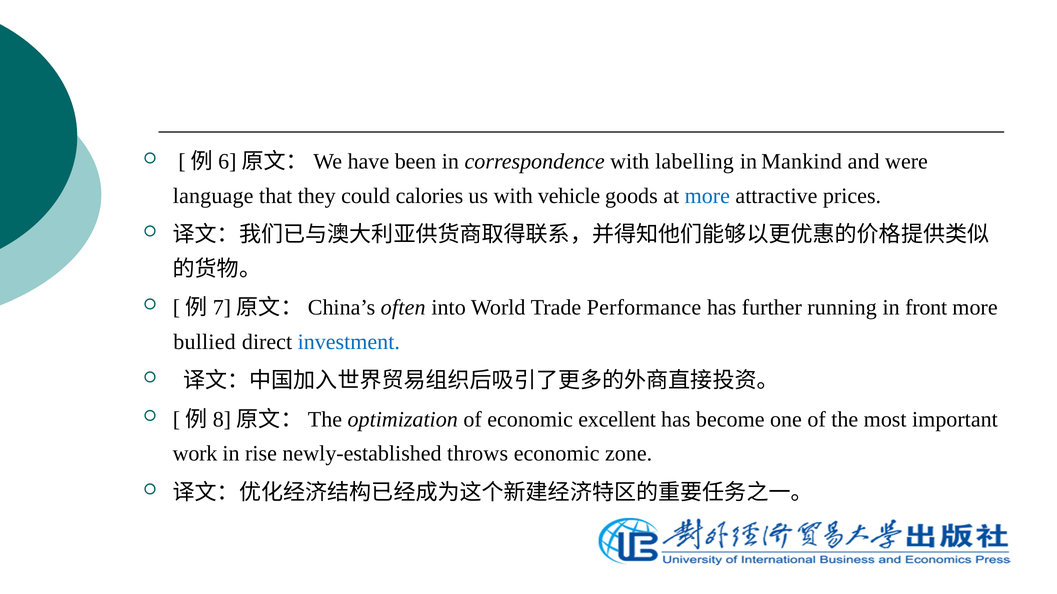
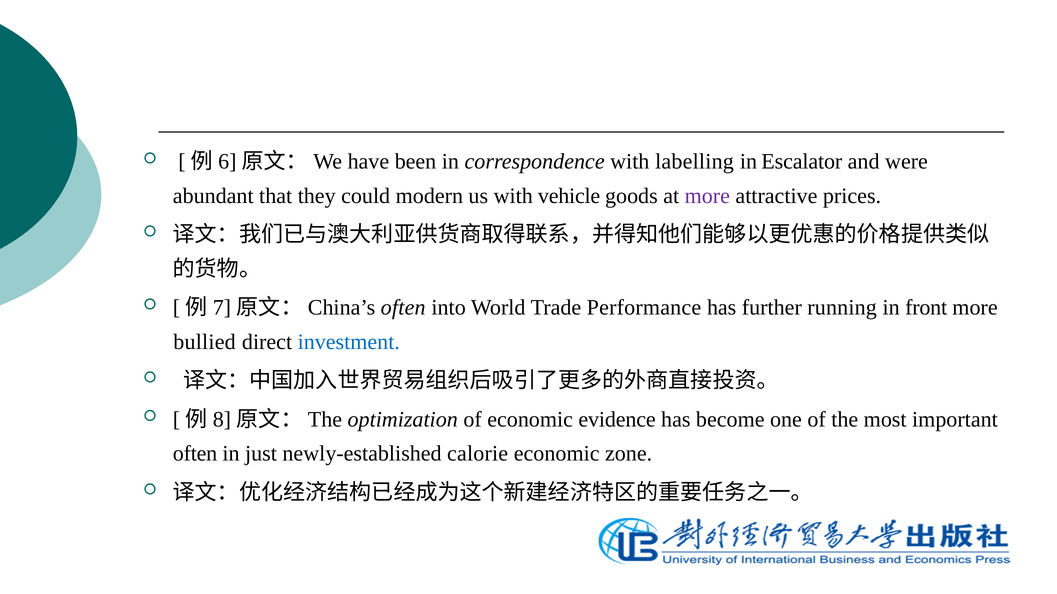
Mankind: Mankind -> Escalator
language: language -> abundant
calories: calories -> modern
more at (707, 196) colour: blue -> purple
excellent: excellent -> evidence
work at (195, 454): work -> often
rise: rise -> just
throws: throws -> calorie
